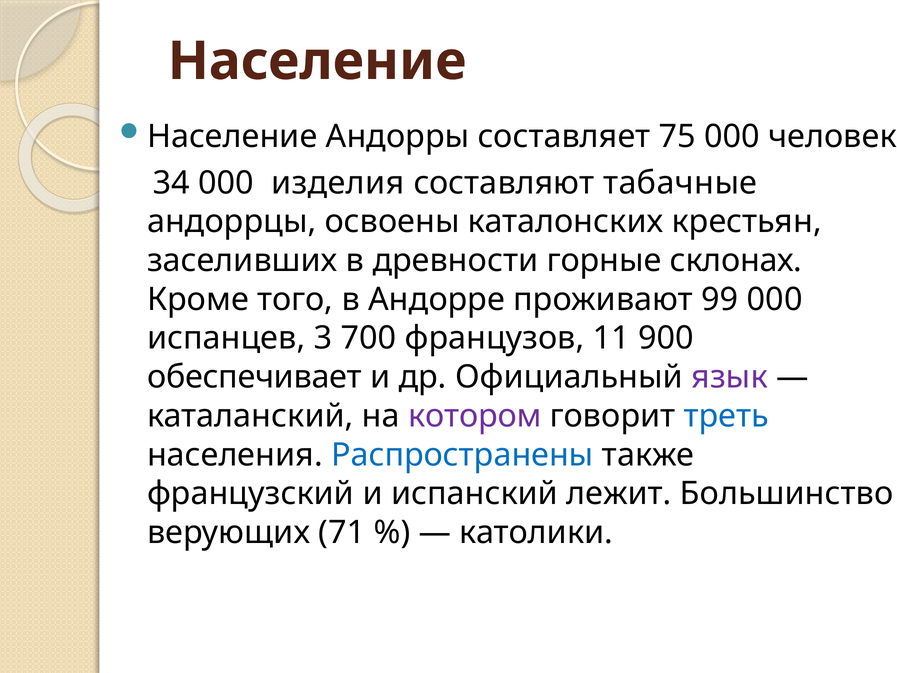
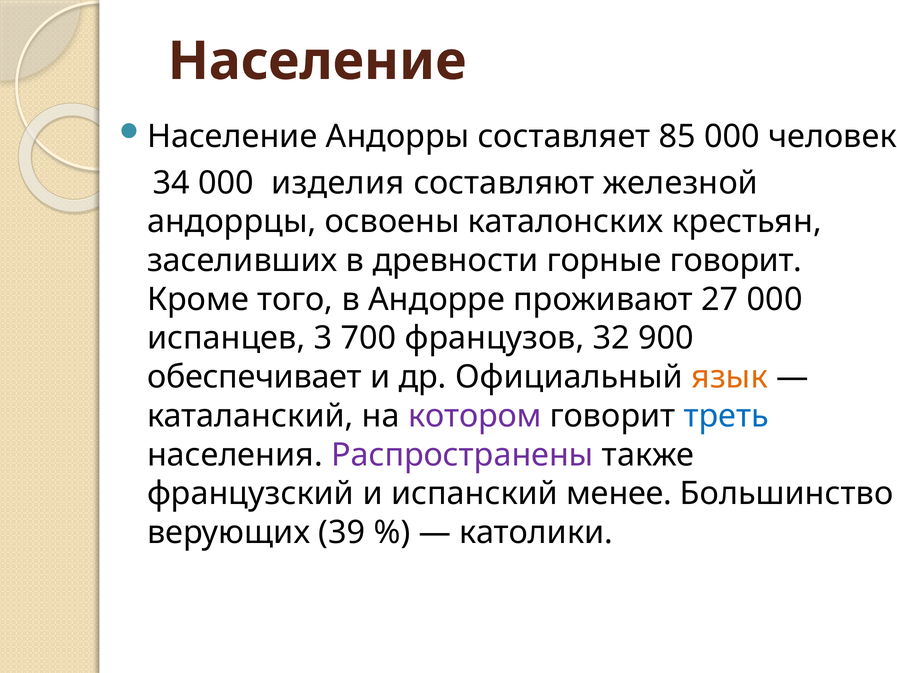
75: 75 -> 85
табачные: табачные -> железной
горные склонах: склонах -> говорит
99: 99 -> 27
11: 11 -> 32
язык colour: purple -> orange
Распространены colour: blue -> purple
лежит: лежит -> менее
71: 71 -> 39
